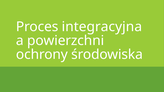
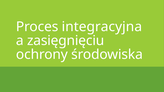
powierzchni: powierzchni -> zasięgnięciu
